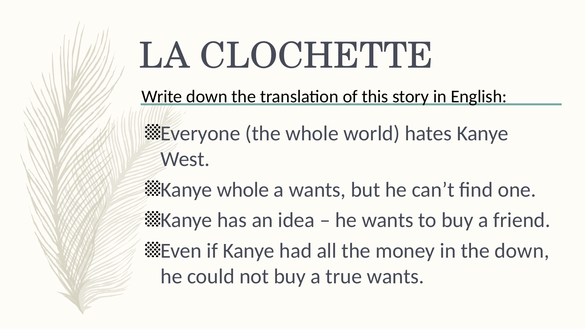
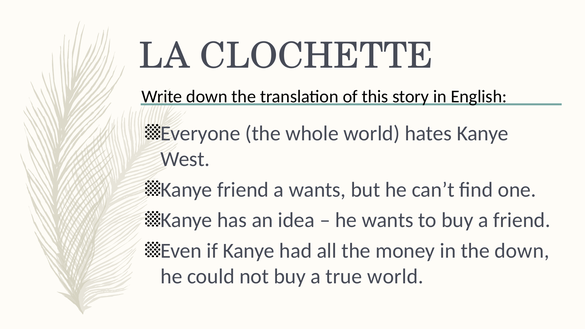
Kanye whole: whole -> friend
true wants: wants -> world
